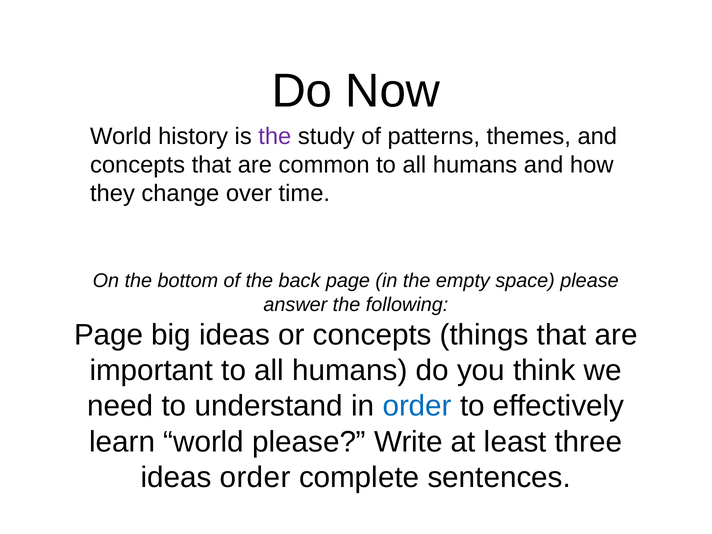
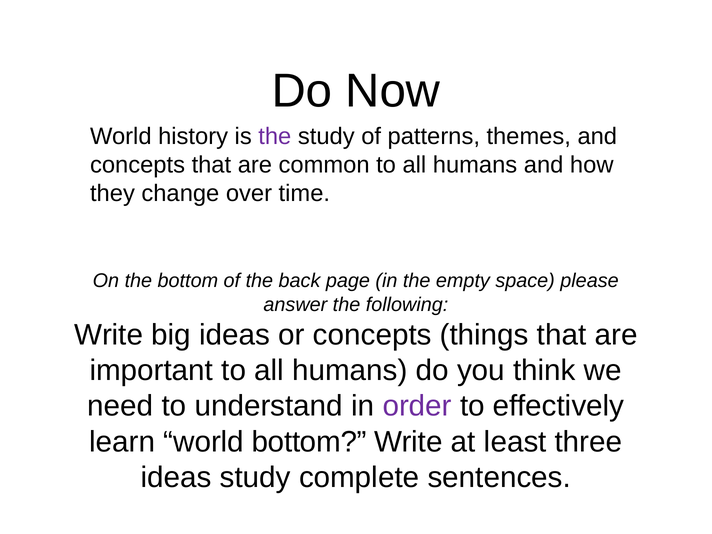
Page at (109, 335): Page -> Write
order at (417, 406) colour: blue -> purple
world please: please -> bottom
ideas order: order -> study
